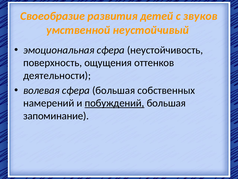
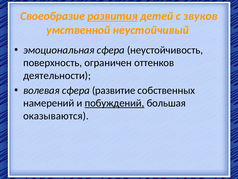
развития underline: none -> present
ощущения: ощущения -> ограничен
сфера большая: большая -> развитие
запоминание: запоминание -> оказываются
